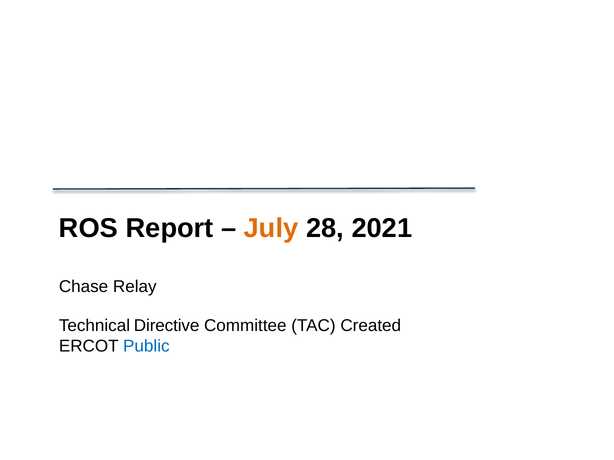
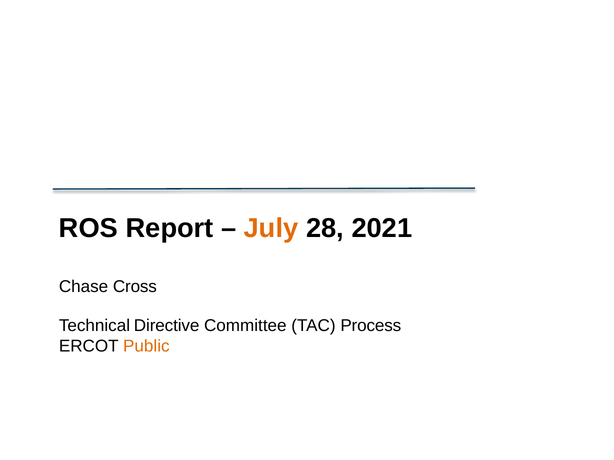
Relay: Relay -> Cross
Created: Created -> Process
Public colour: blue -> orange
